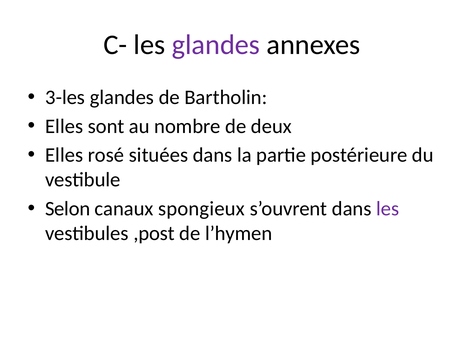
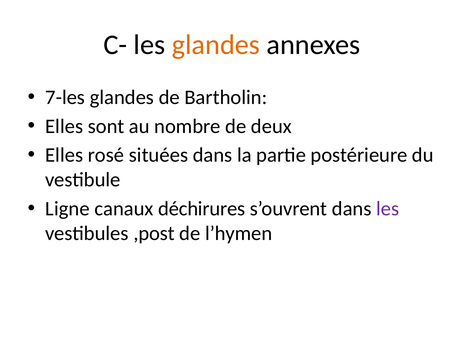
glandes at (216, 45) colour: purple -> orange
3-les: 3-les -> 7-les
Selon: Selon -> Ligne
spongieux: spongieux -> déchirures
